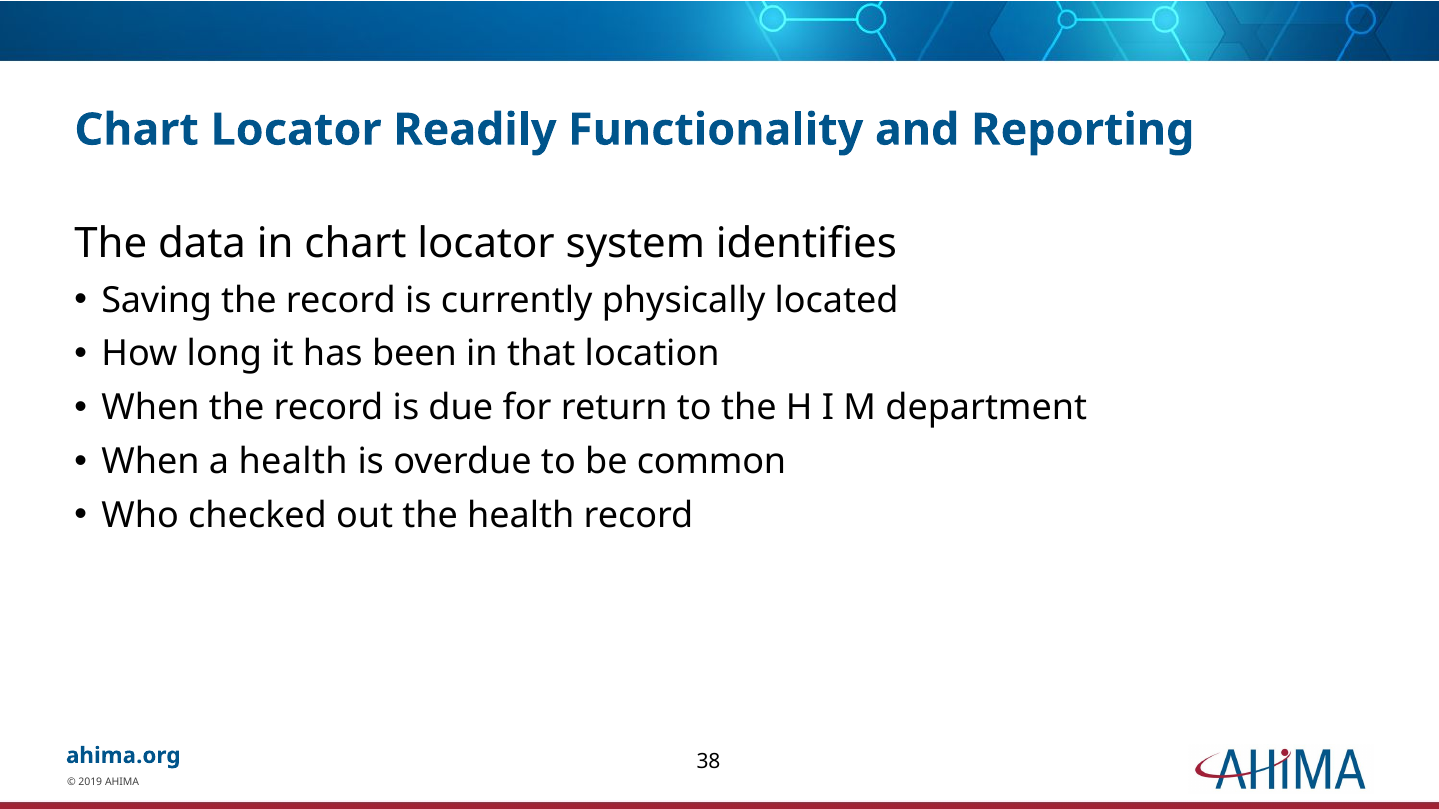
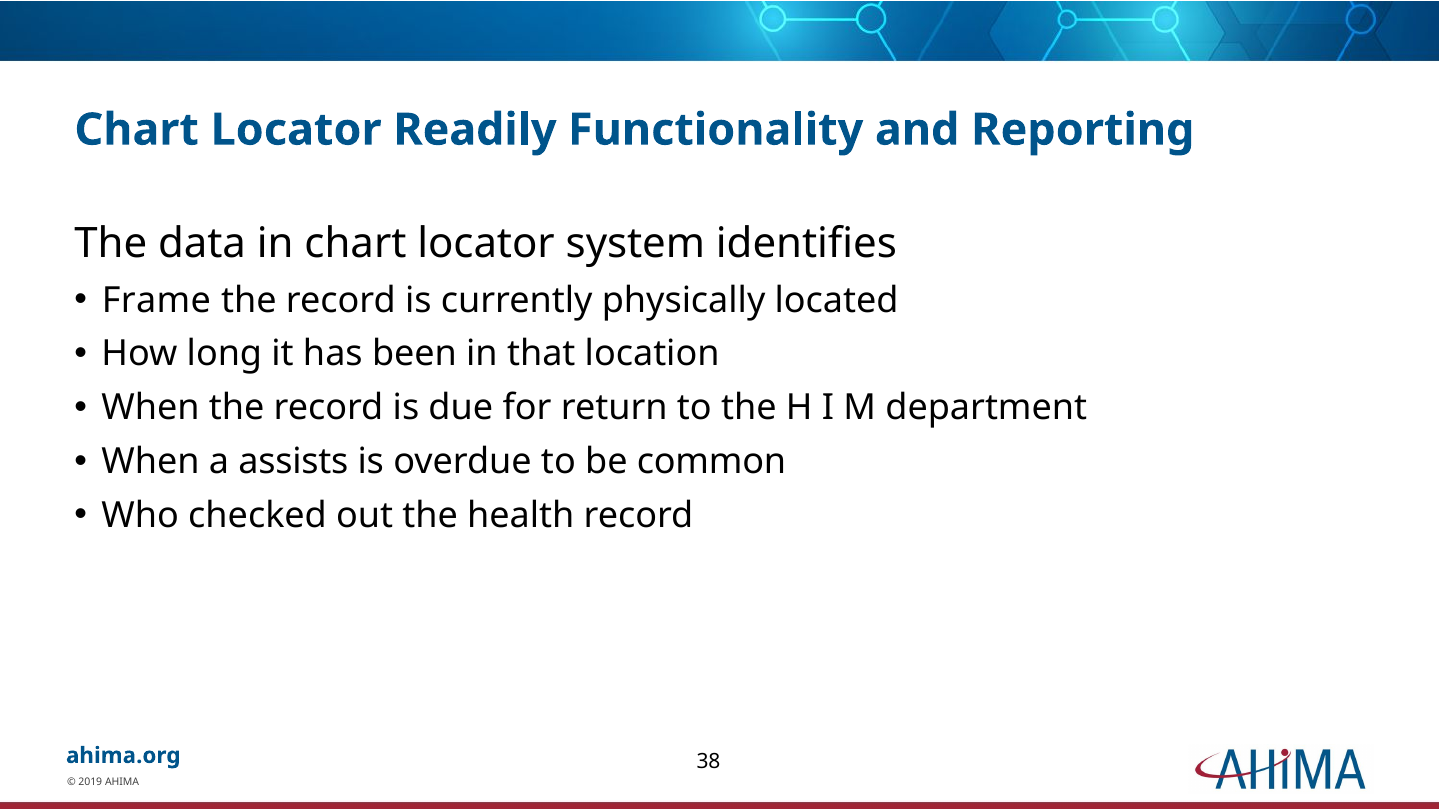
Saving: Saving -> Frame
a health: health -> assists
